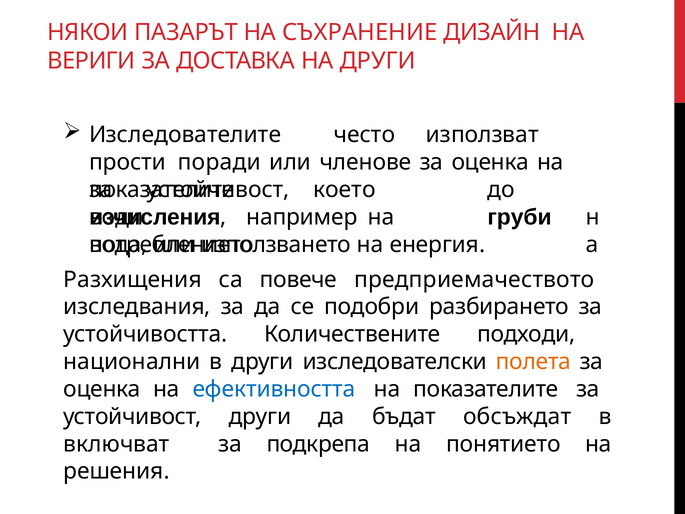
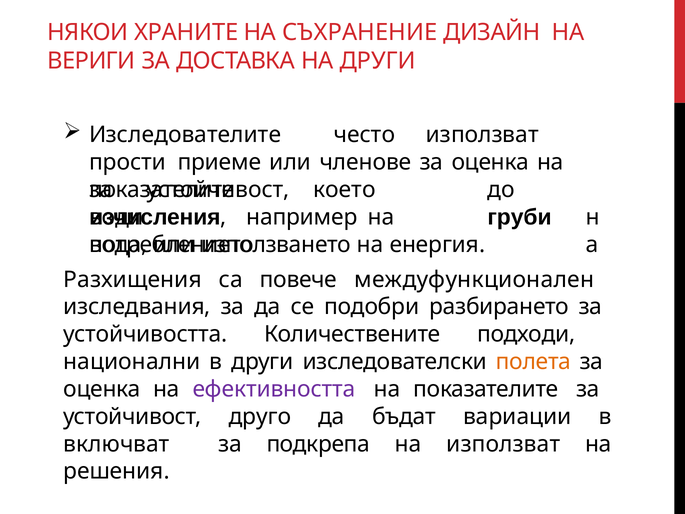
ПАЗАРЪТ: ПАЗАРЪТ -> ХРАНИТЕ
поради: поради -> приеме
предприемачеството: предприемачеството -> междуфункционален
ефективността colour: blue -> purple
устойчивост други: други -> друго
обсъждат: обсъждат -> вариации
на понятието: понятието -> използват
